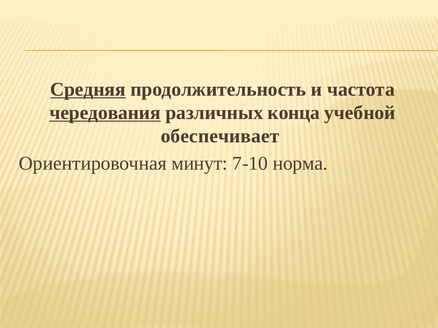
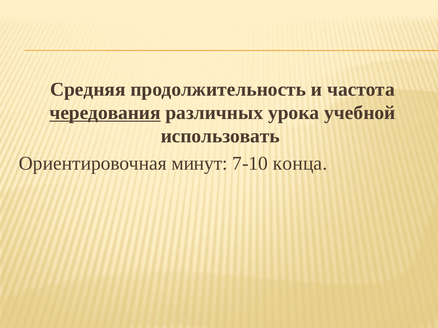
Средняя underline: present -> none
конца: конца -> урока
обеспечивает: обеспечивает -> использовать
норма: норма -> конца
